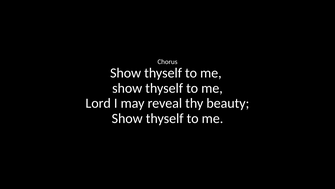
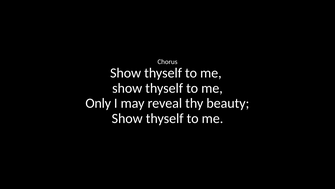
Lord: Lord -> Only
